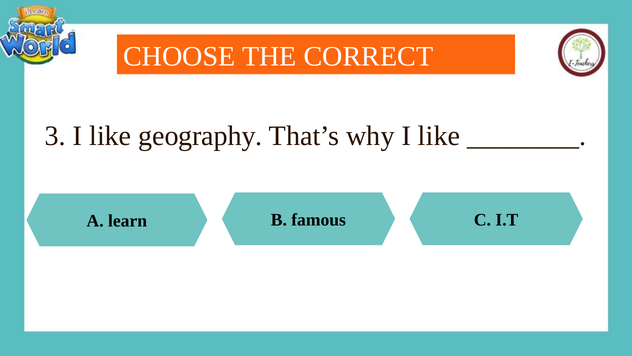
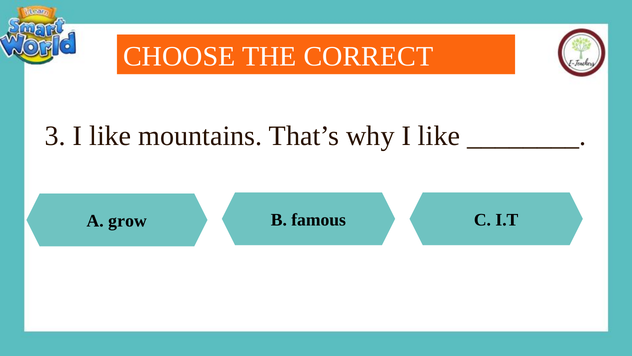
geography: geography -> mountains
learn: learn -> grow
